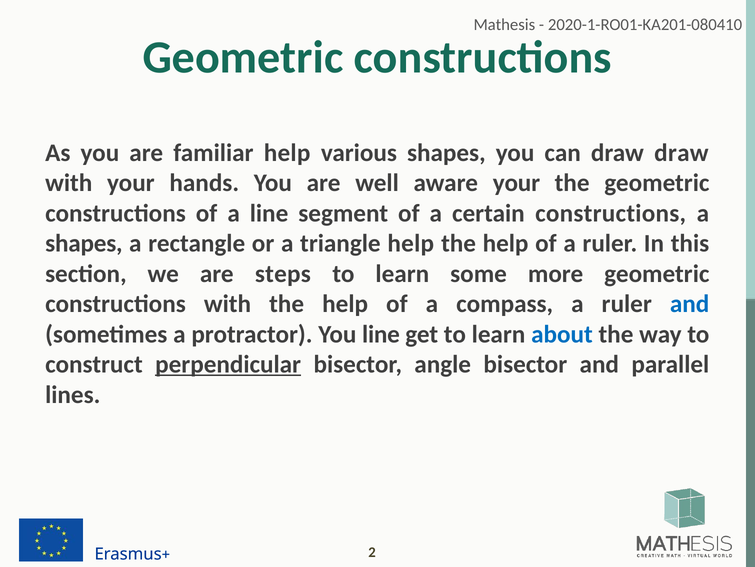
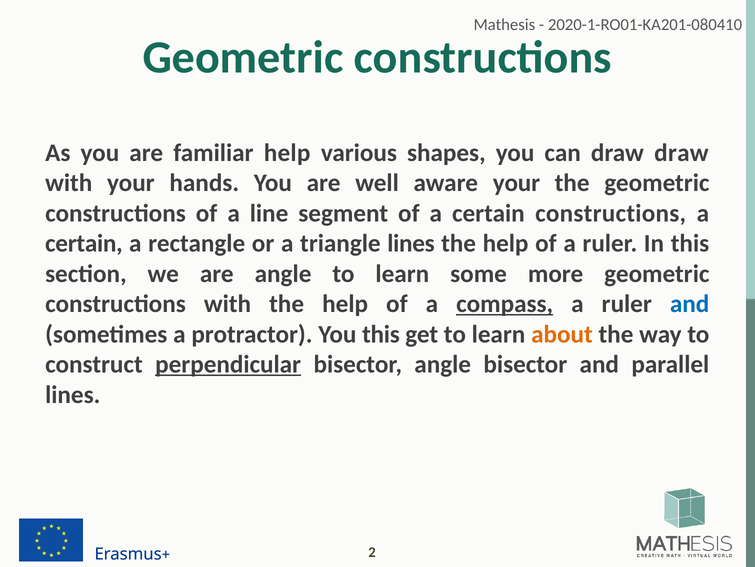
shapes at (84, 243): shapes -> certain
triangle help: help -> lines
are steps: steps -> angle
compass underline: none -> present
You line: line -> this
about colour: blue -> orange
